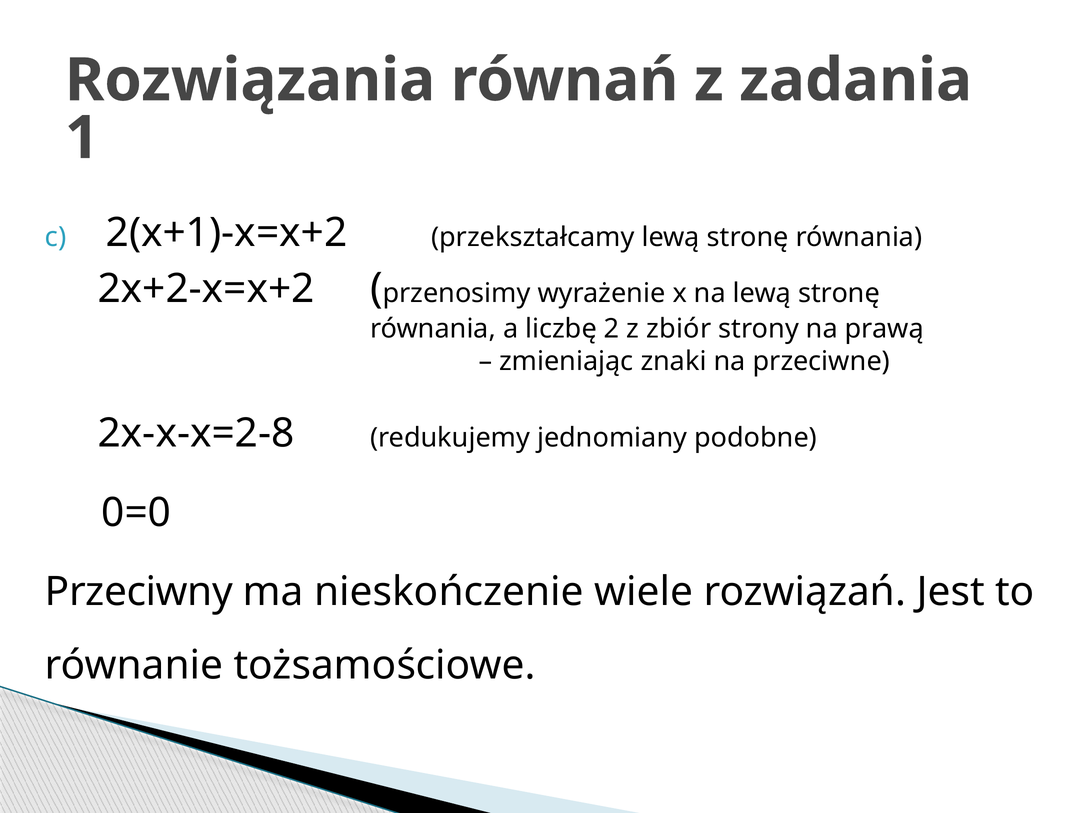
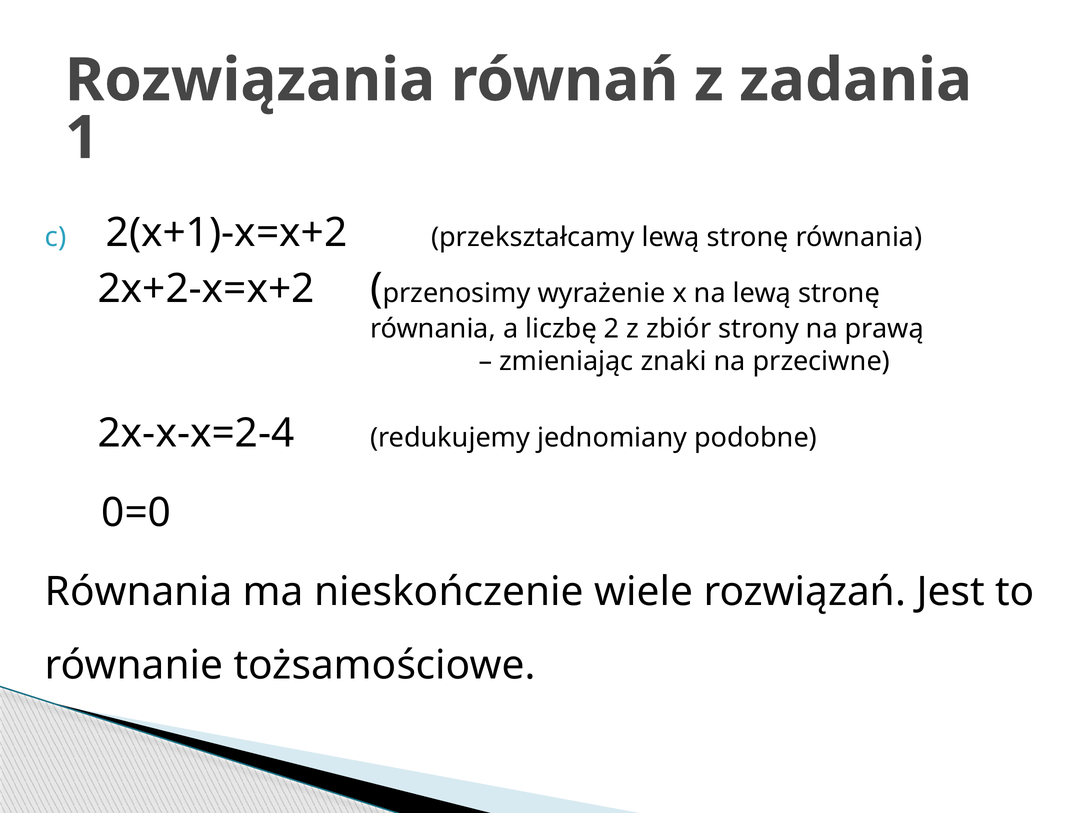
2x-x-x=2-8: 2x-x-x=2-8 -> 2x-x-x=2-4
Przeciwny at (139, 592): Przeciwny -> Równania
